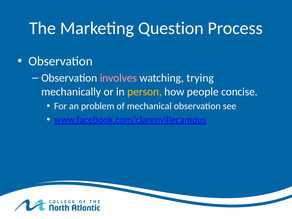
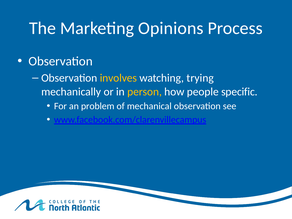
Question: Question -> Opinions
involves colour: pink -> yellow
concise: concise -> specific
